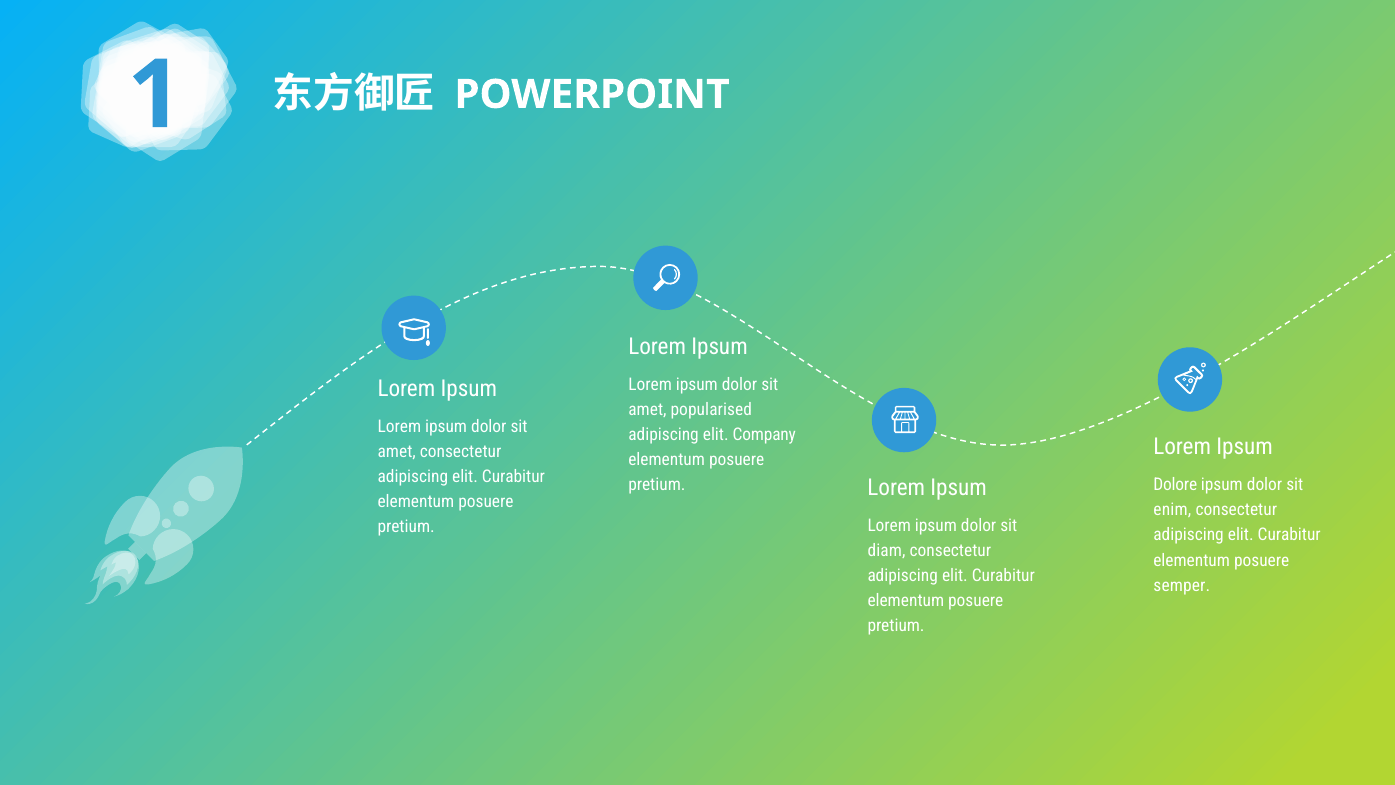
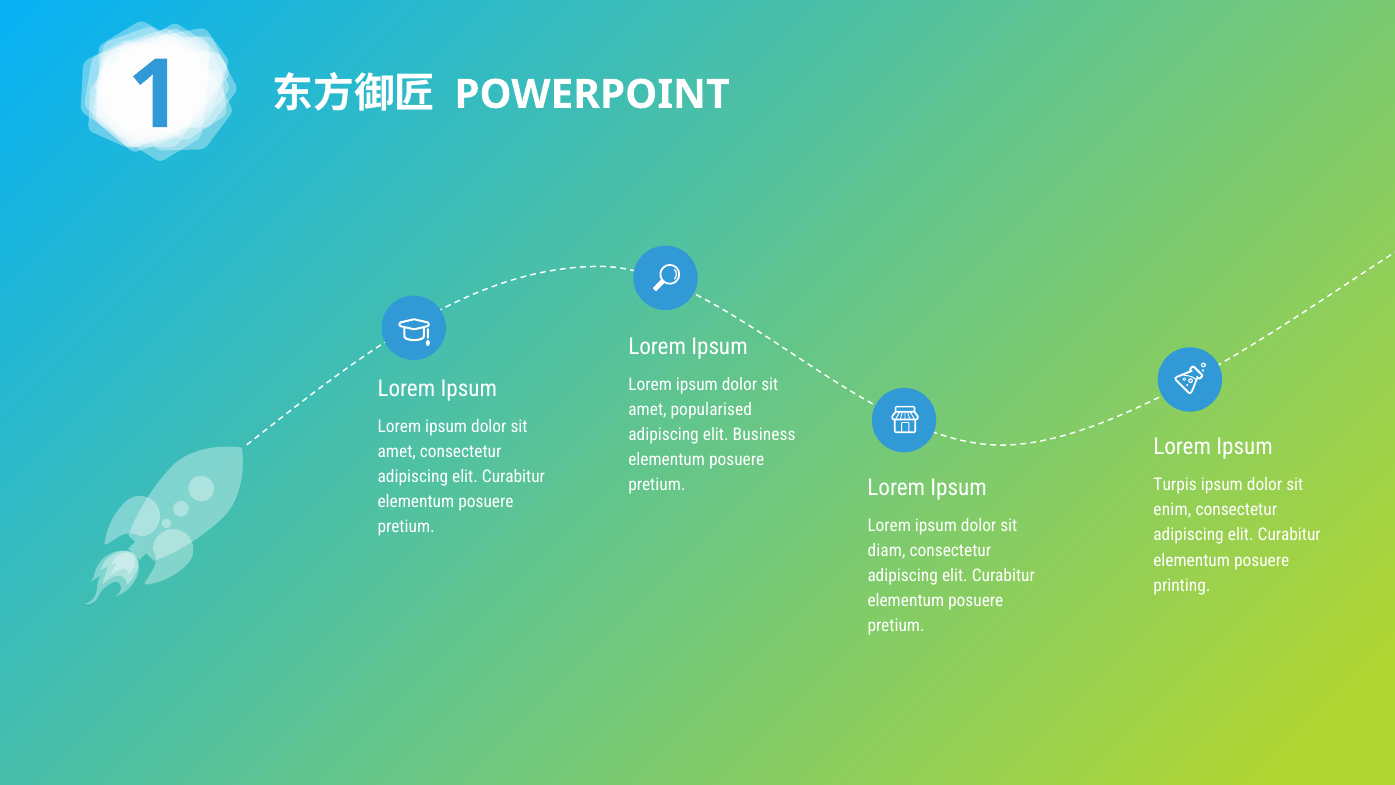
Company: Company -> Business
Dolore: Dolore -> Turpis
semper: semper -> printing
